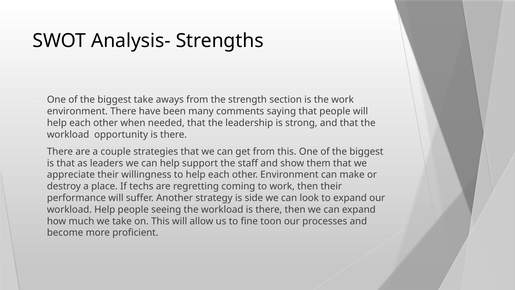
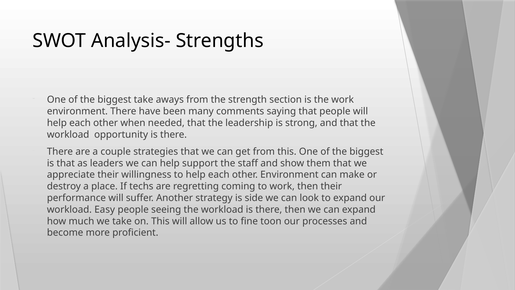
workload Help: Help -> Easy
